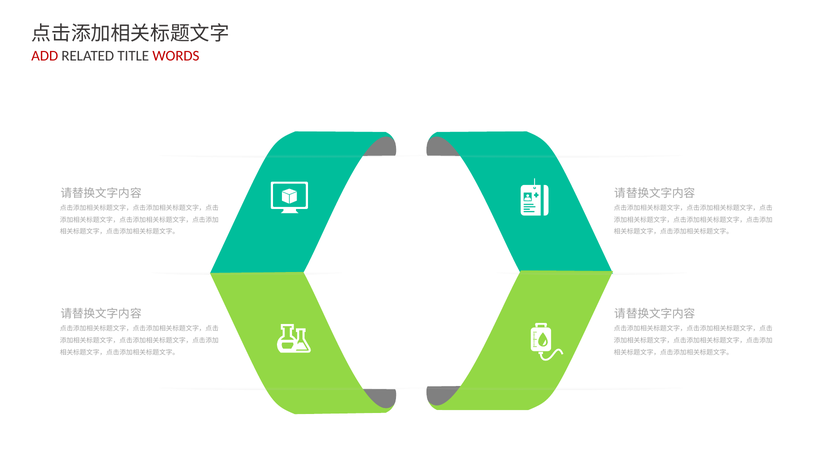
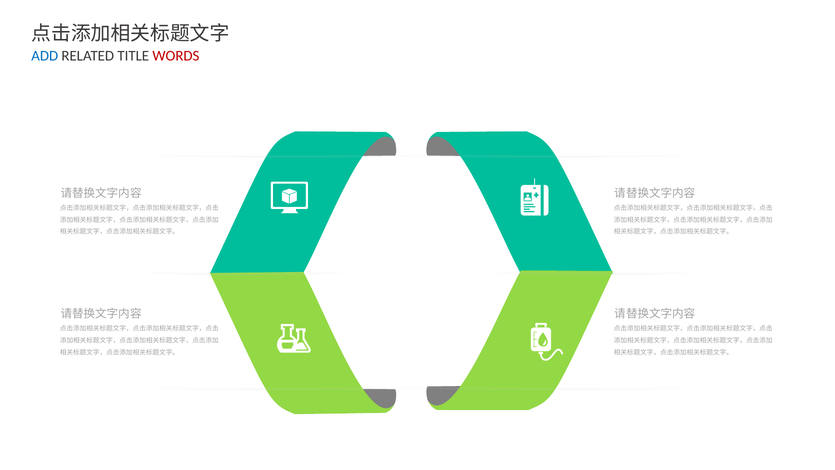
ADD colour: red -> blue
